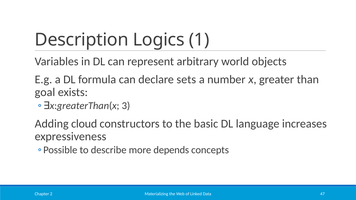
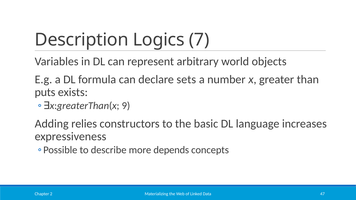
1: 1 -> 7
goal: goal -> puts
3: 3 -> 9
cloud: cloud -> relies
